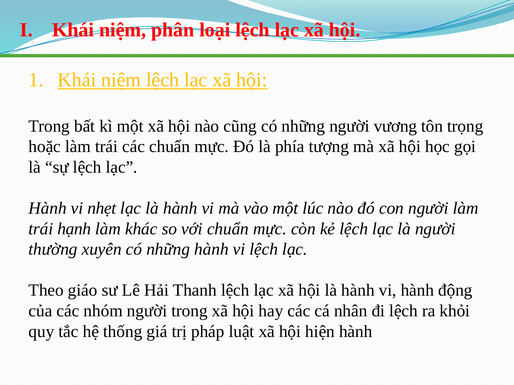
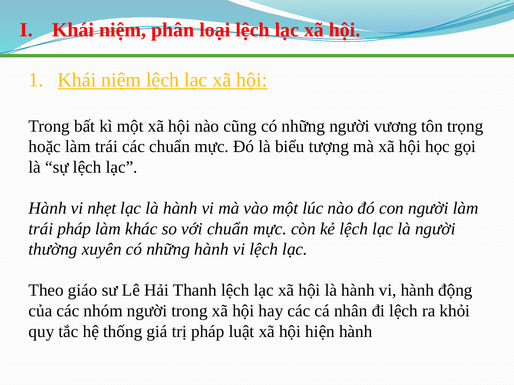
phía: phía -> biểu
trái hạnh: hạnh -> pháp
